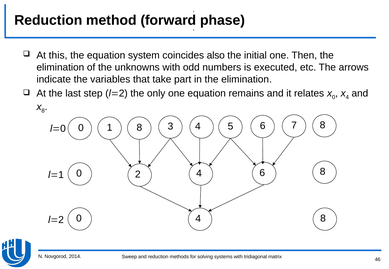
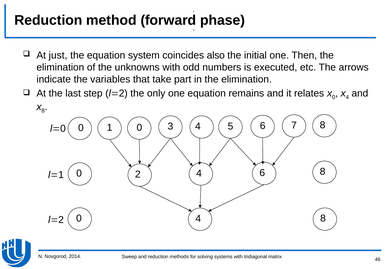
this: this -> just
1 8: 8 -> 0
